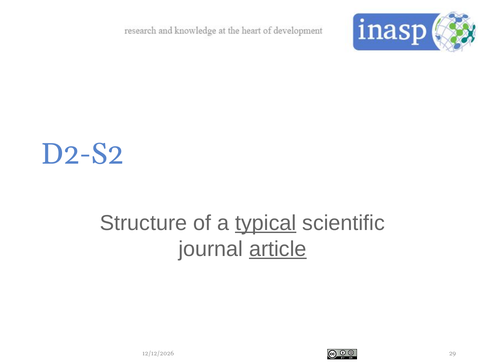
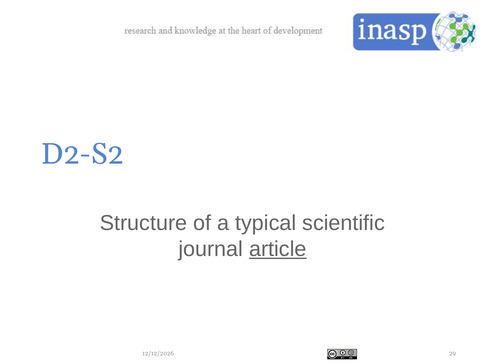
typical underline: present -> none
